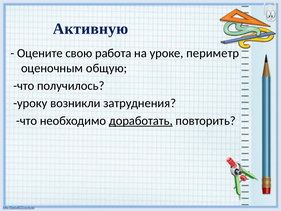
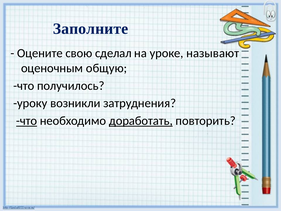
Активную: Активную -> Заполните
работа: работа -> сделал
периметр: периметр -> называют
что at (27, 121) underline: none -> present
